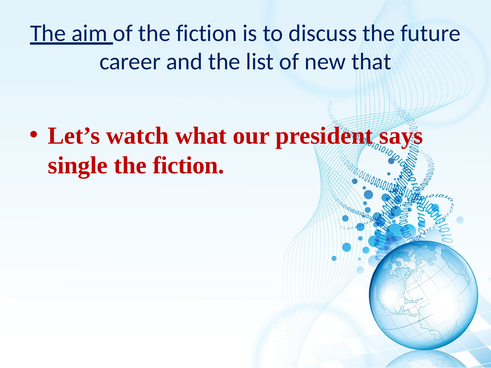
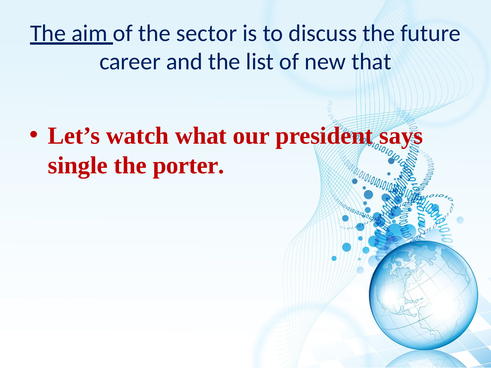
of the fiction: fiction -> sector
fiction at (188, 165): fiction -> porter
